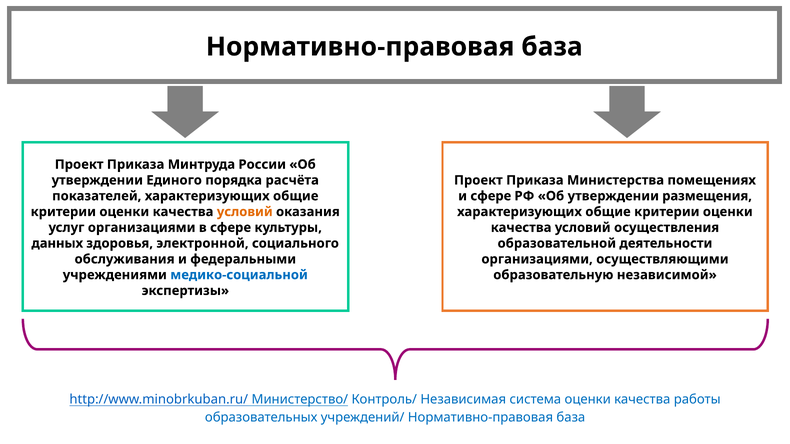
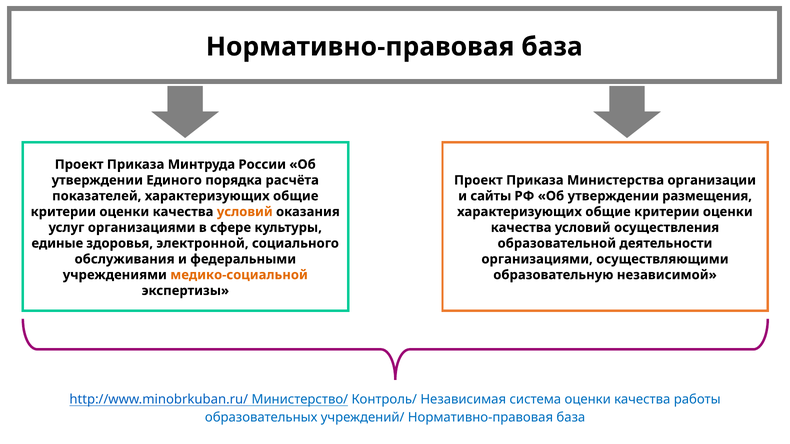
помещениях: помещениях -> организации
и сфере: сфере -> сайты
данных: данных -> единые
медико-социальной colour: blue -> orange
